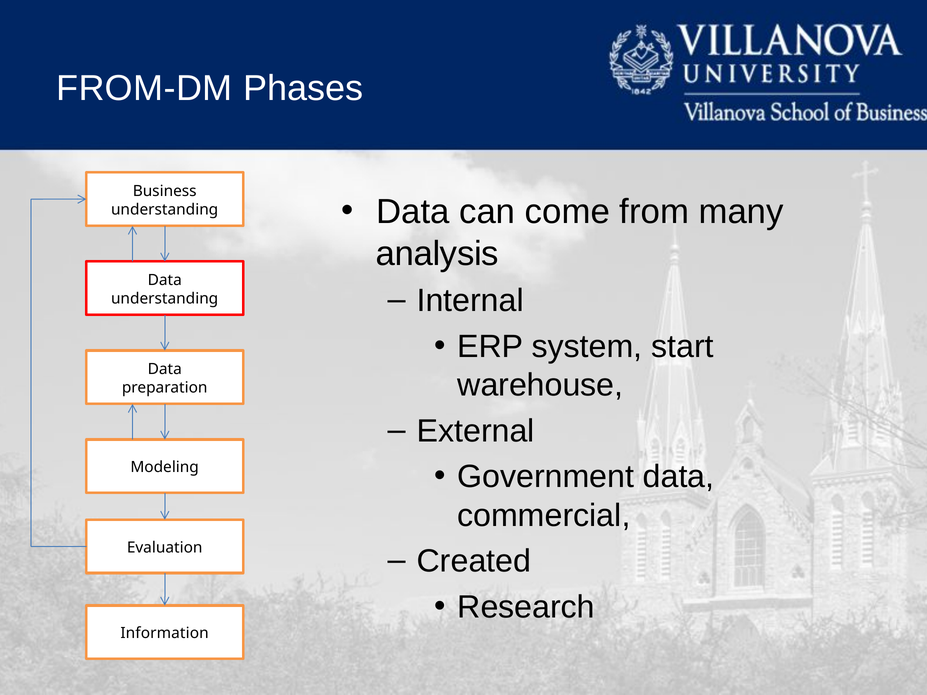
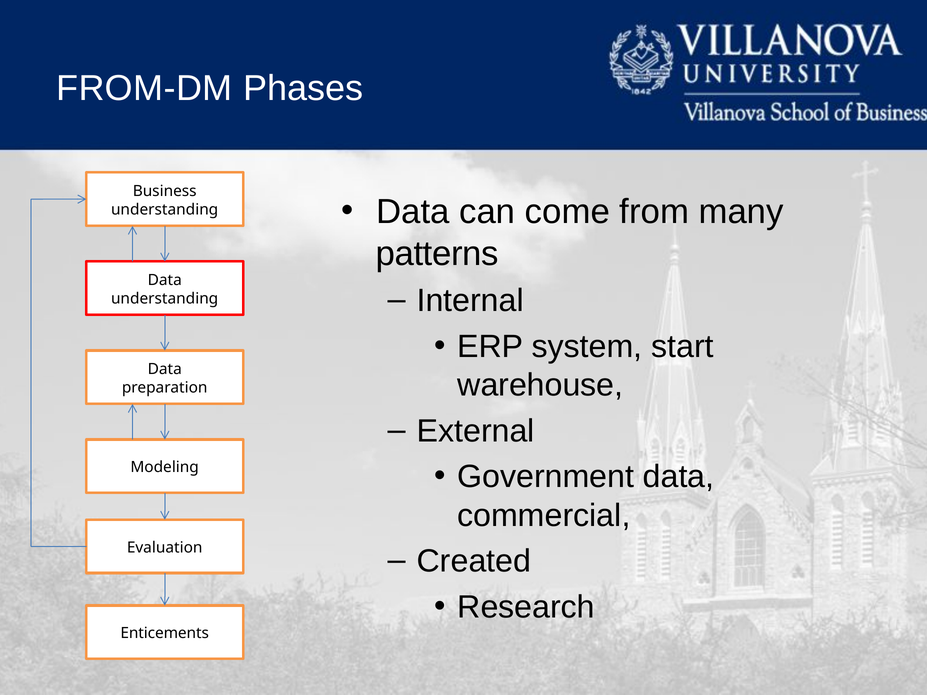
analysis: analysis -> patterns
Information: Information -> Enticements
